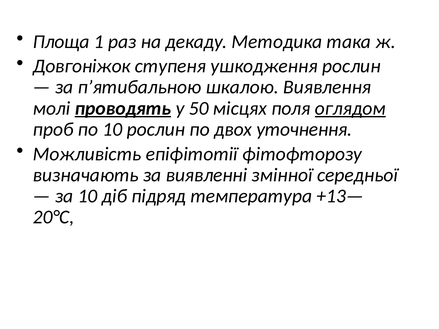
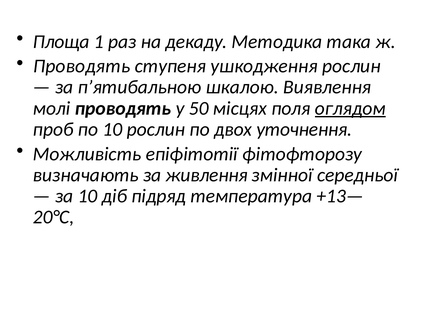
Довгоніжок at (82, 66): Довгоніжок -> Проводять
проводять at (123, 108) underline: present -> none
виявленні: виявленні -> живлення
